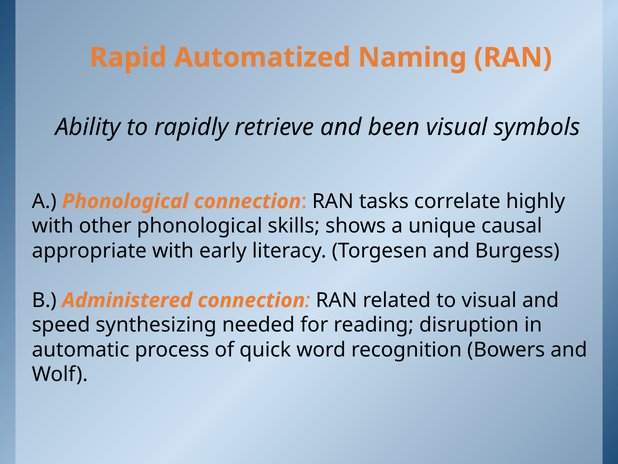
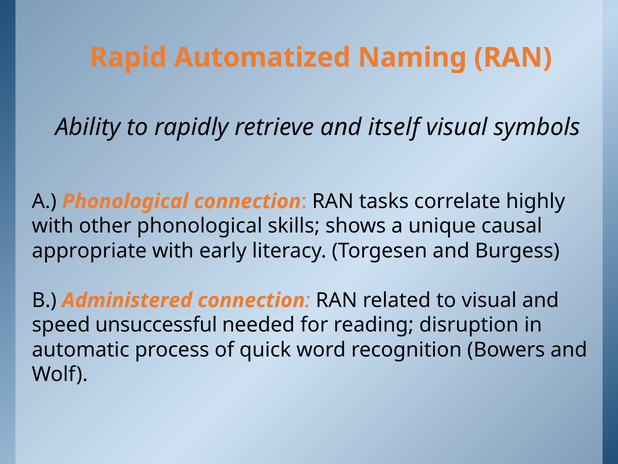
been: been -> itself
synthesizing: synthesizing -> unsuccessful
